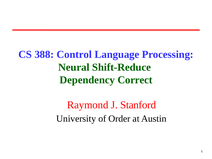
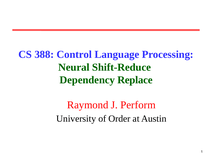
Correct: Correct -> Replace
Stanford: Stanford -> Perform
